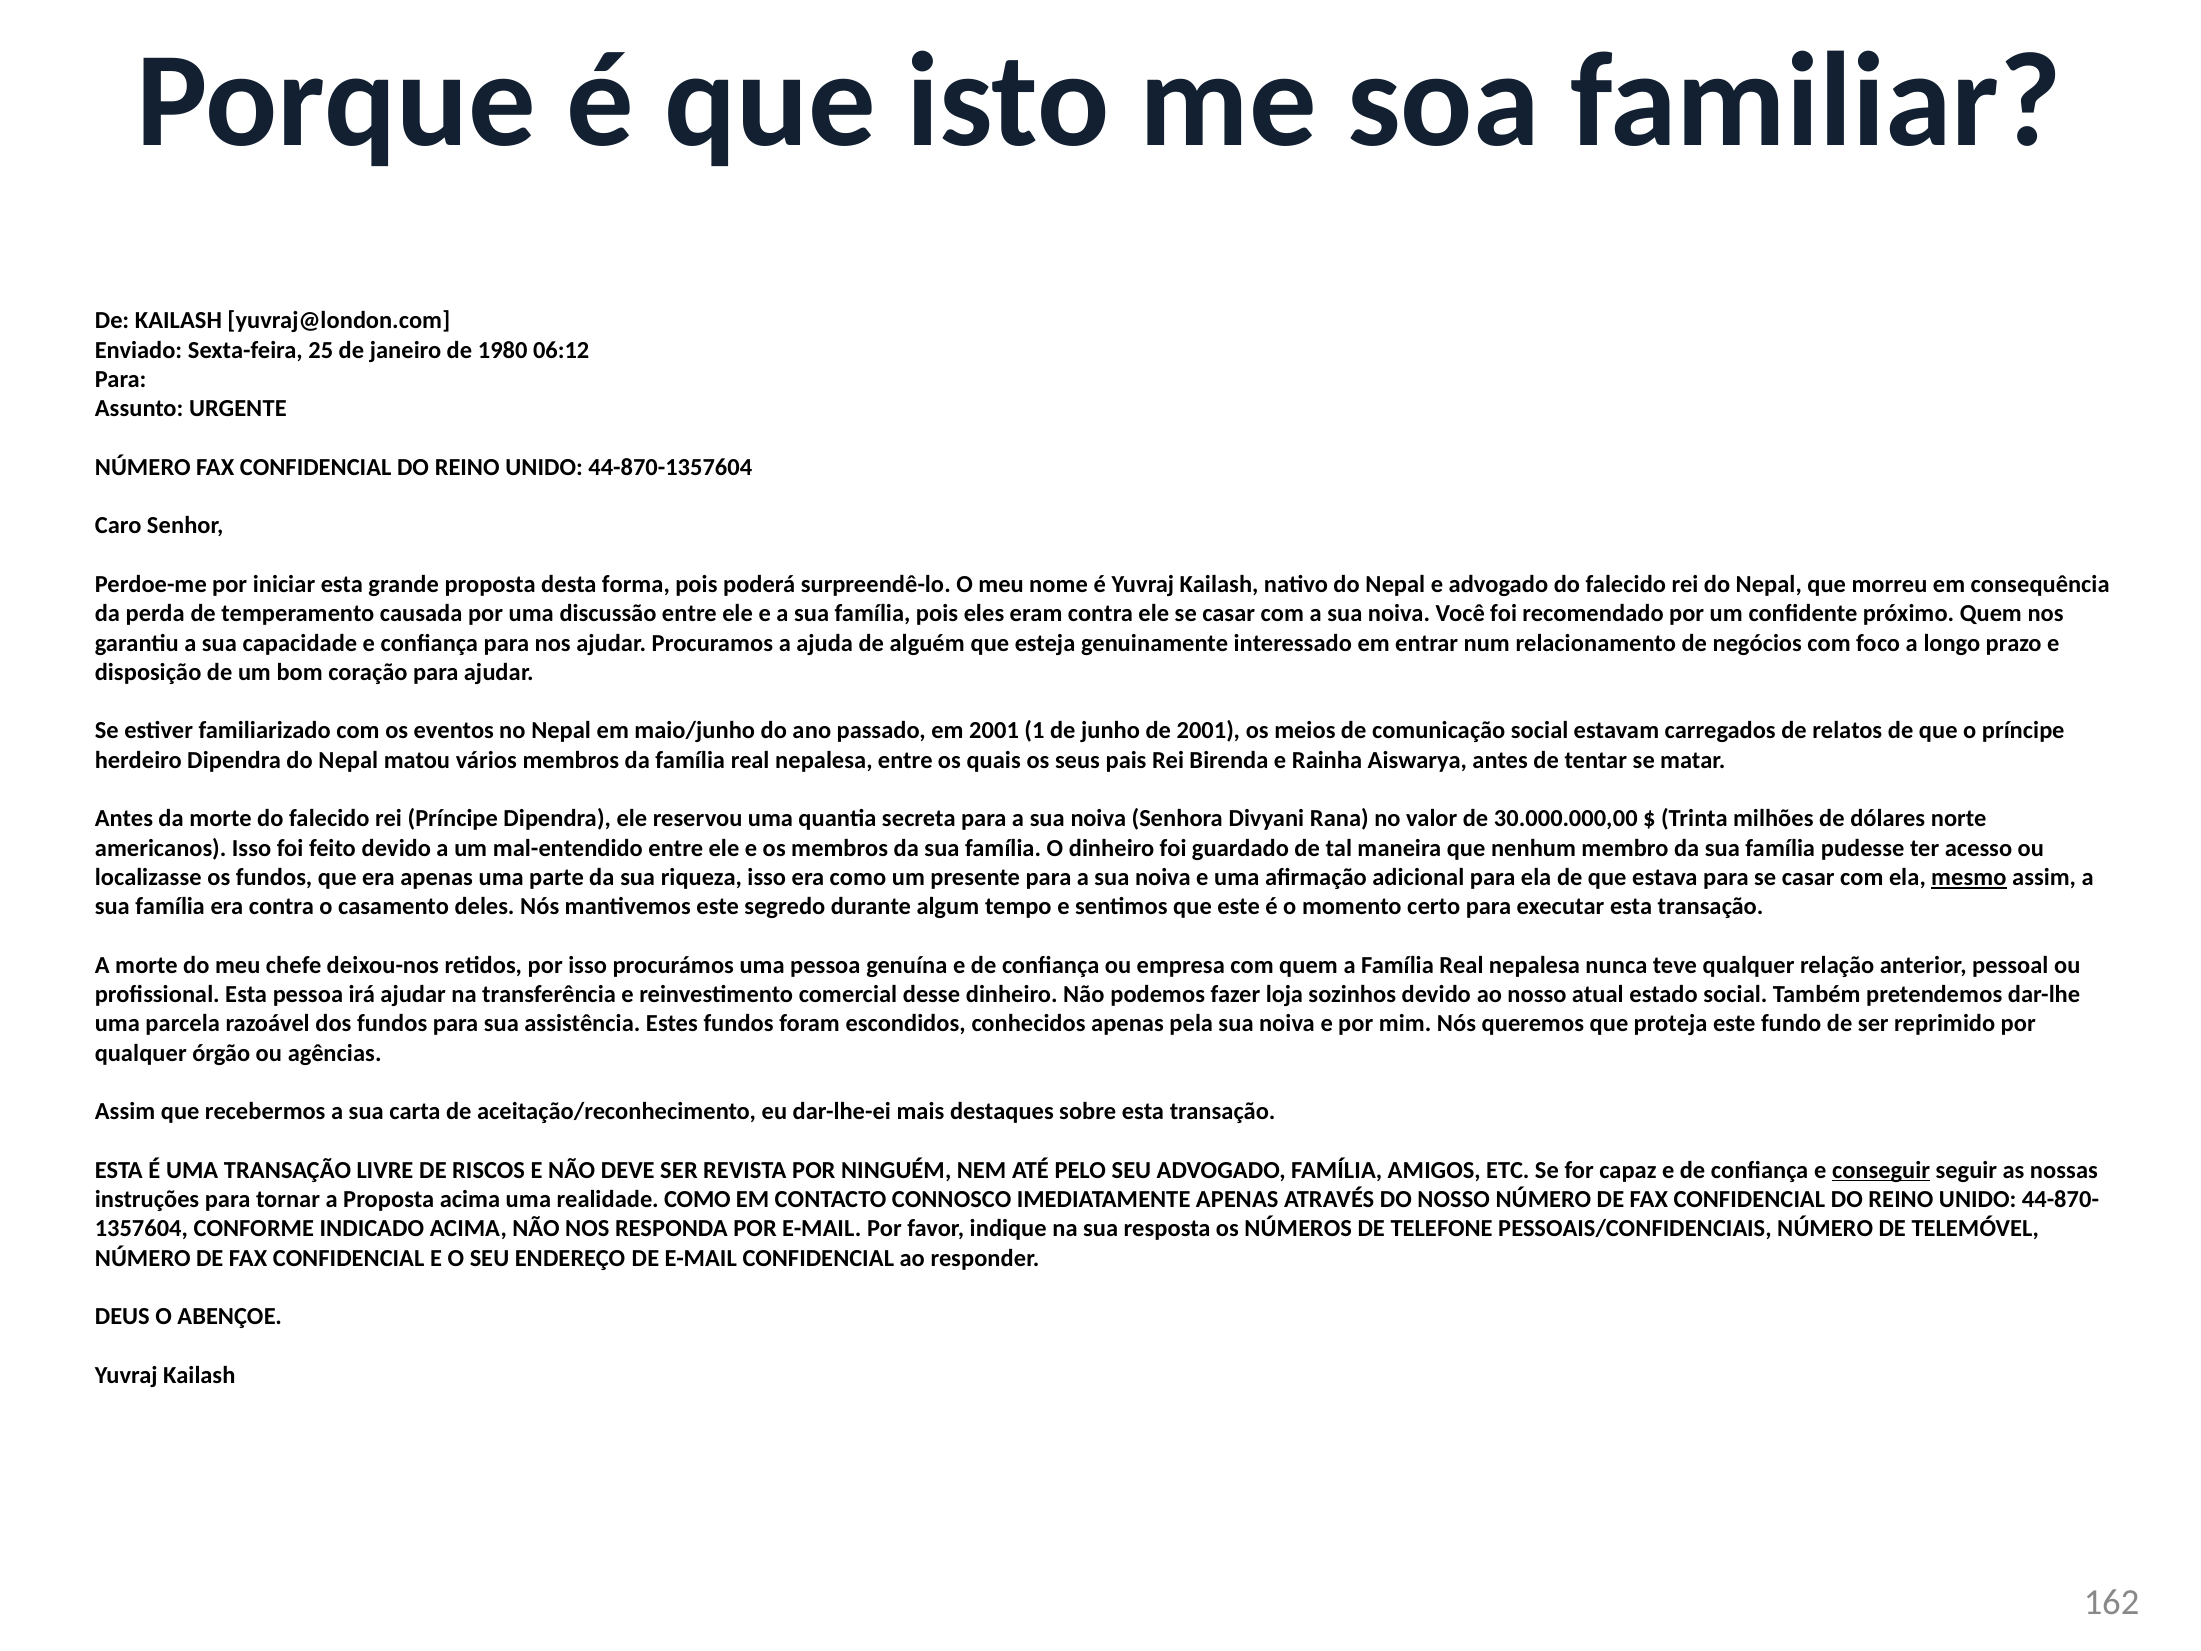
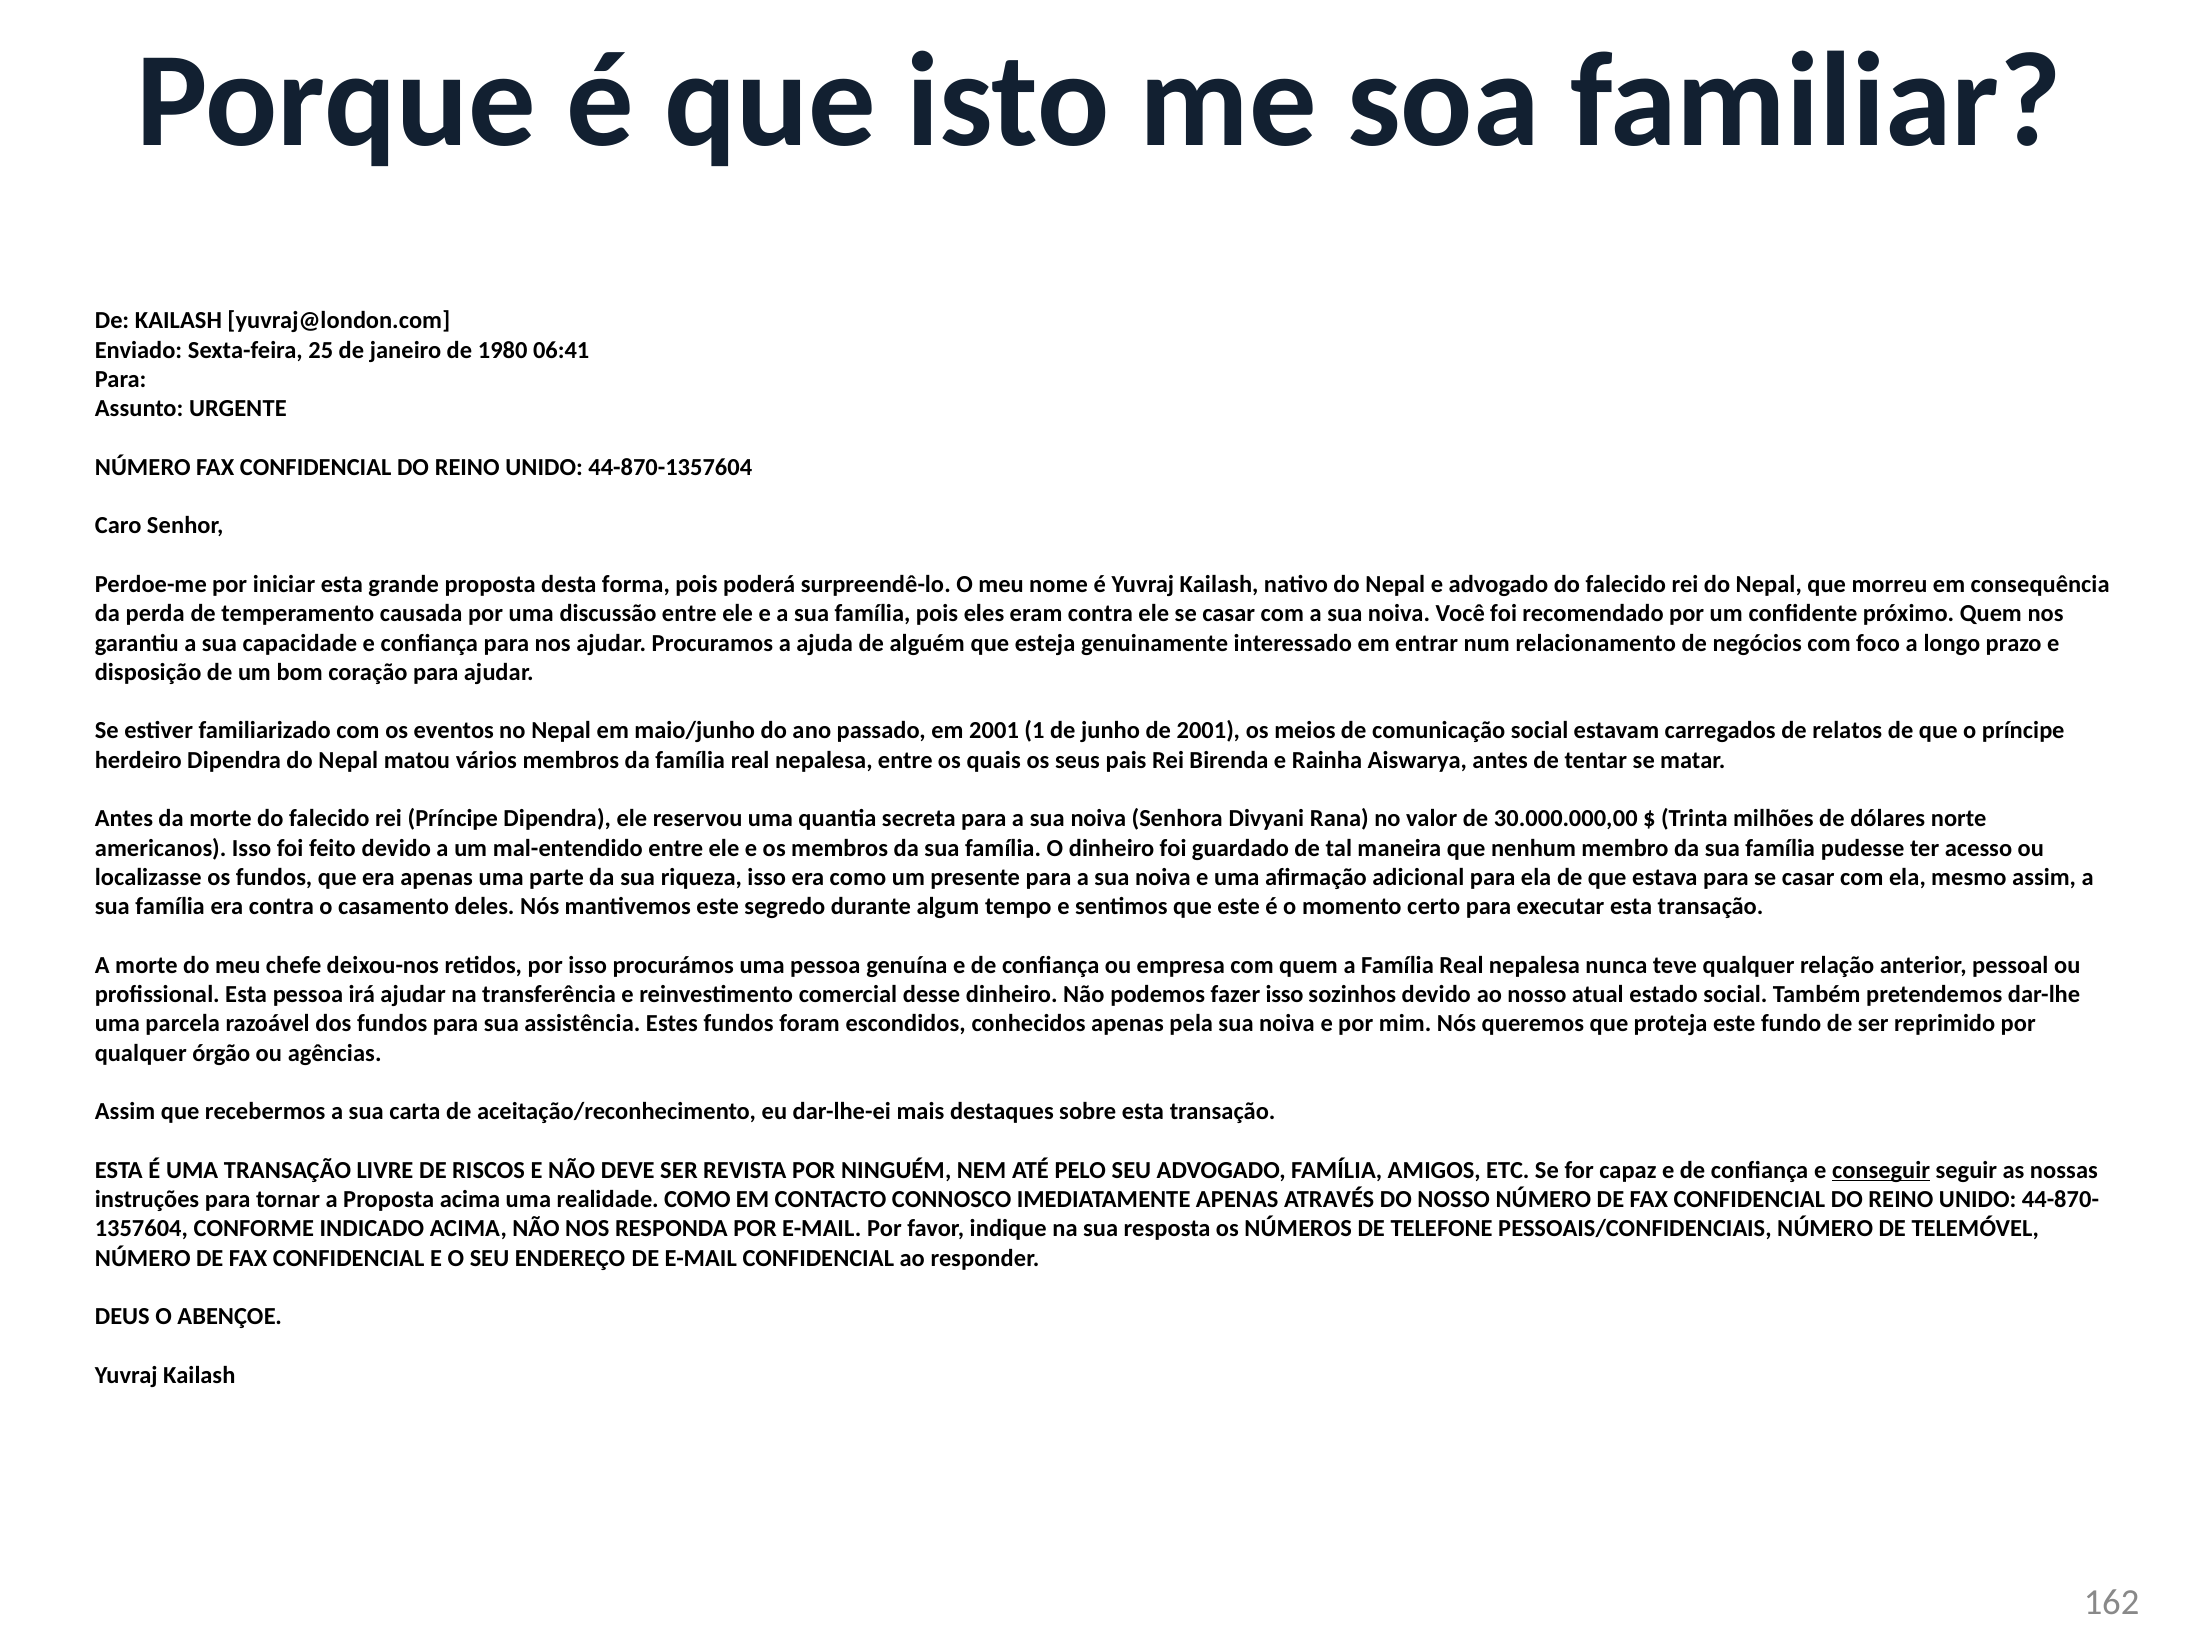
06:12: 06:12 -> 06:41
mesmo underline: present -> none
fazer loja: loja -> isso
